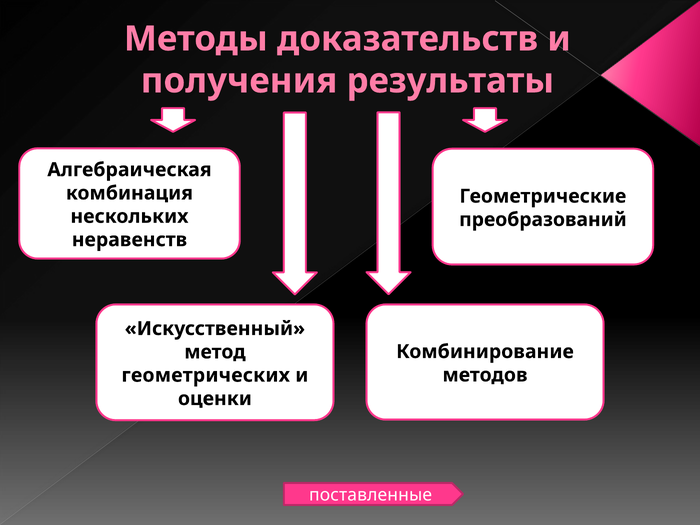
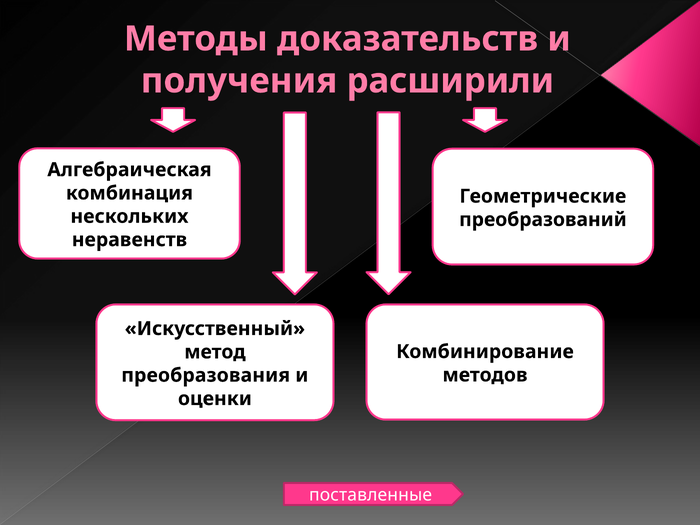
результаты: результаты -> расширили
геометрических: геометрических -> преобразования
